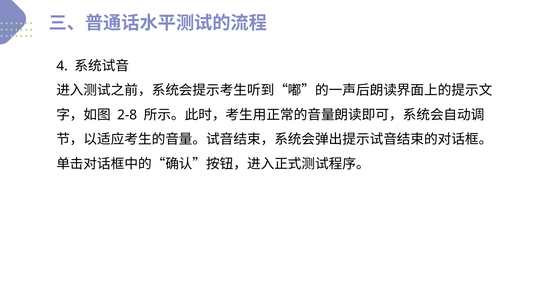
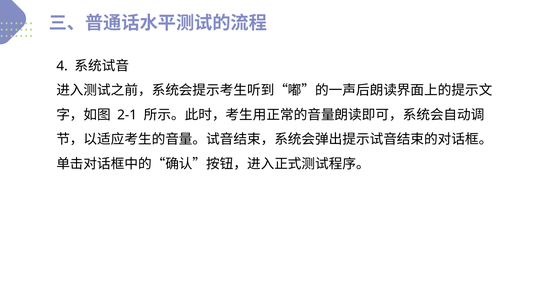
2-8: 2-8 -> 2-1
